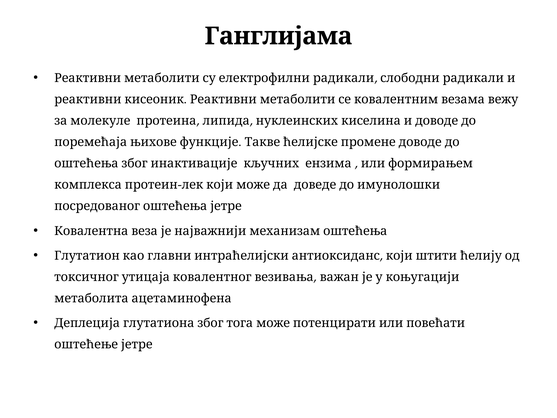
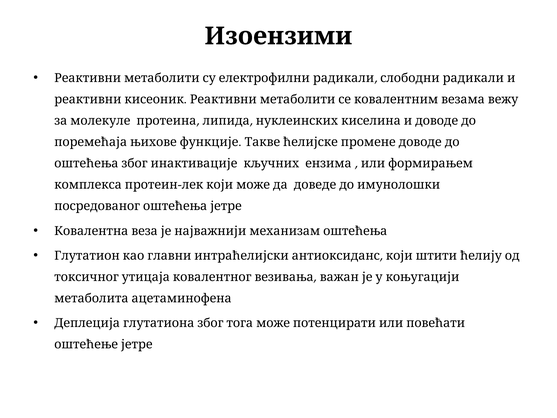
Ганглијама: Ганглијама -> Изоензими
